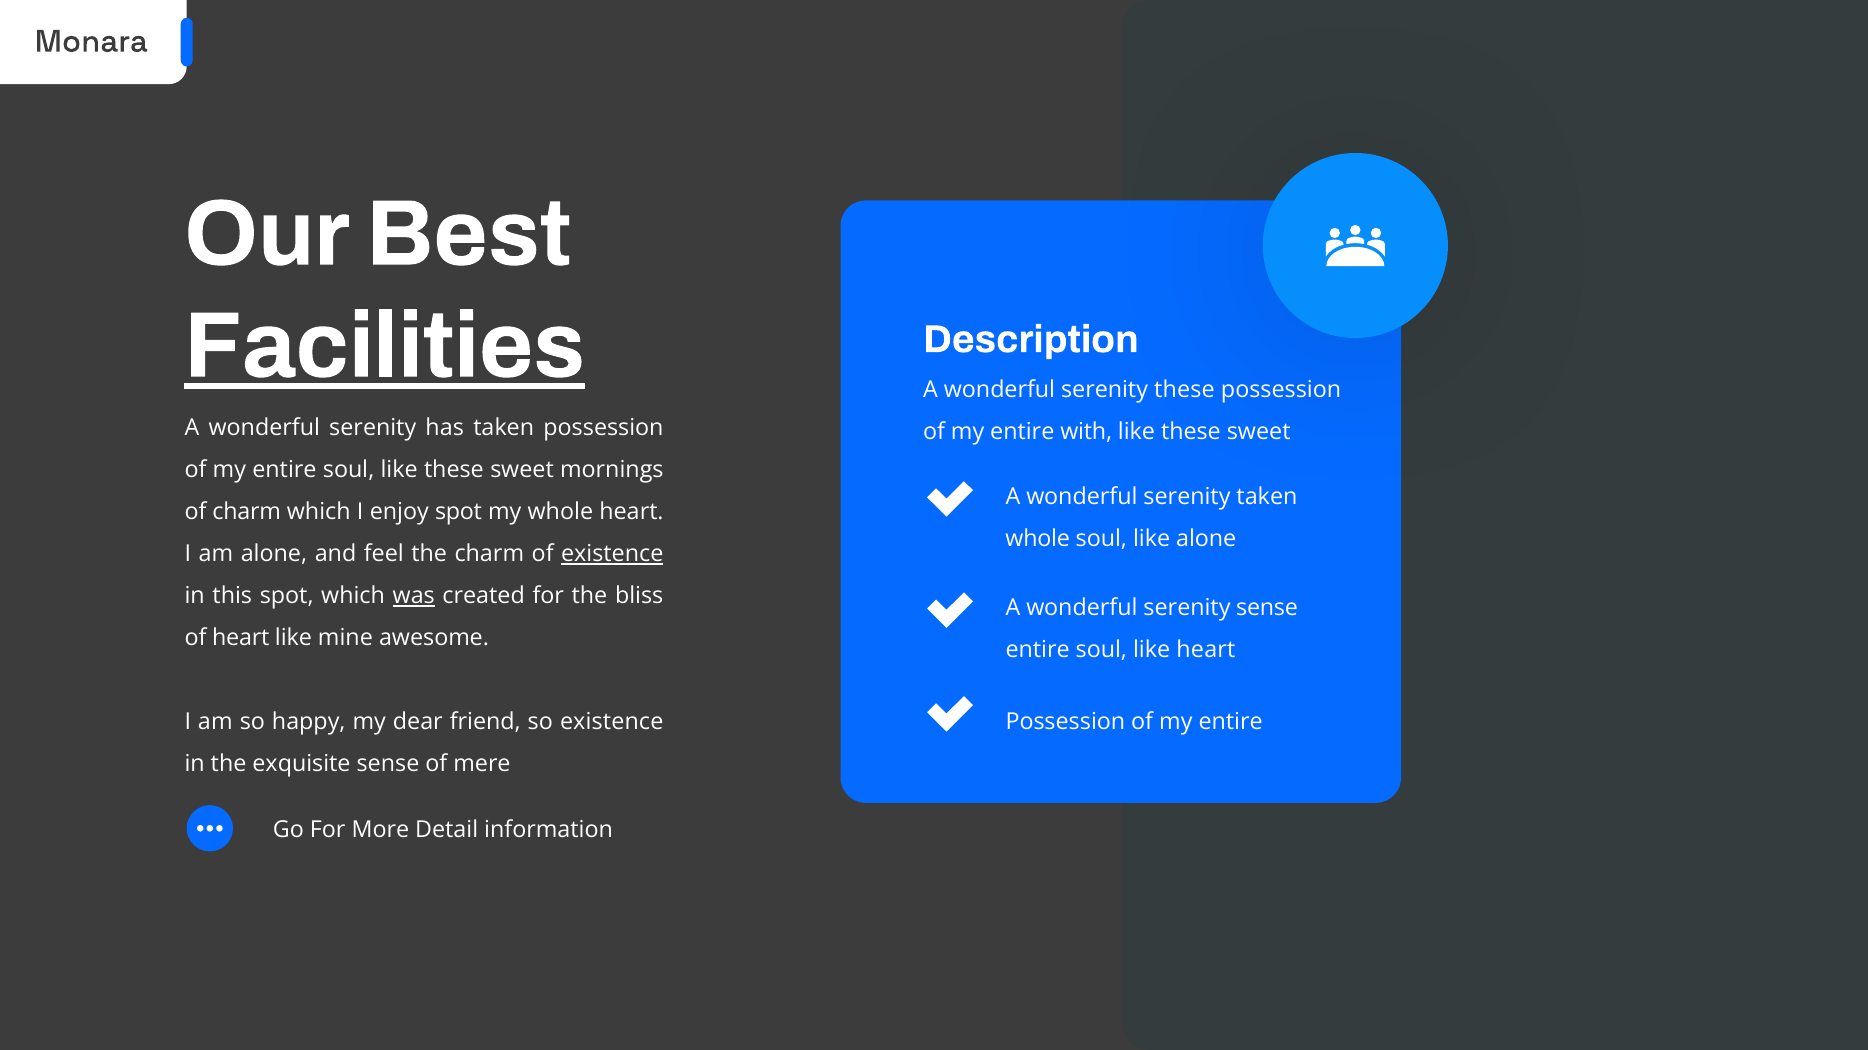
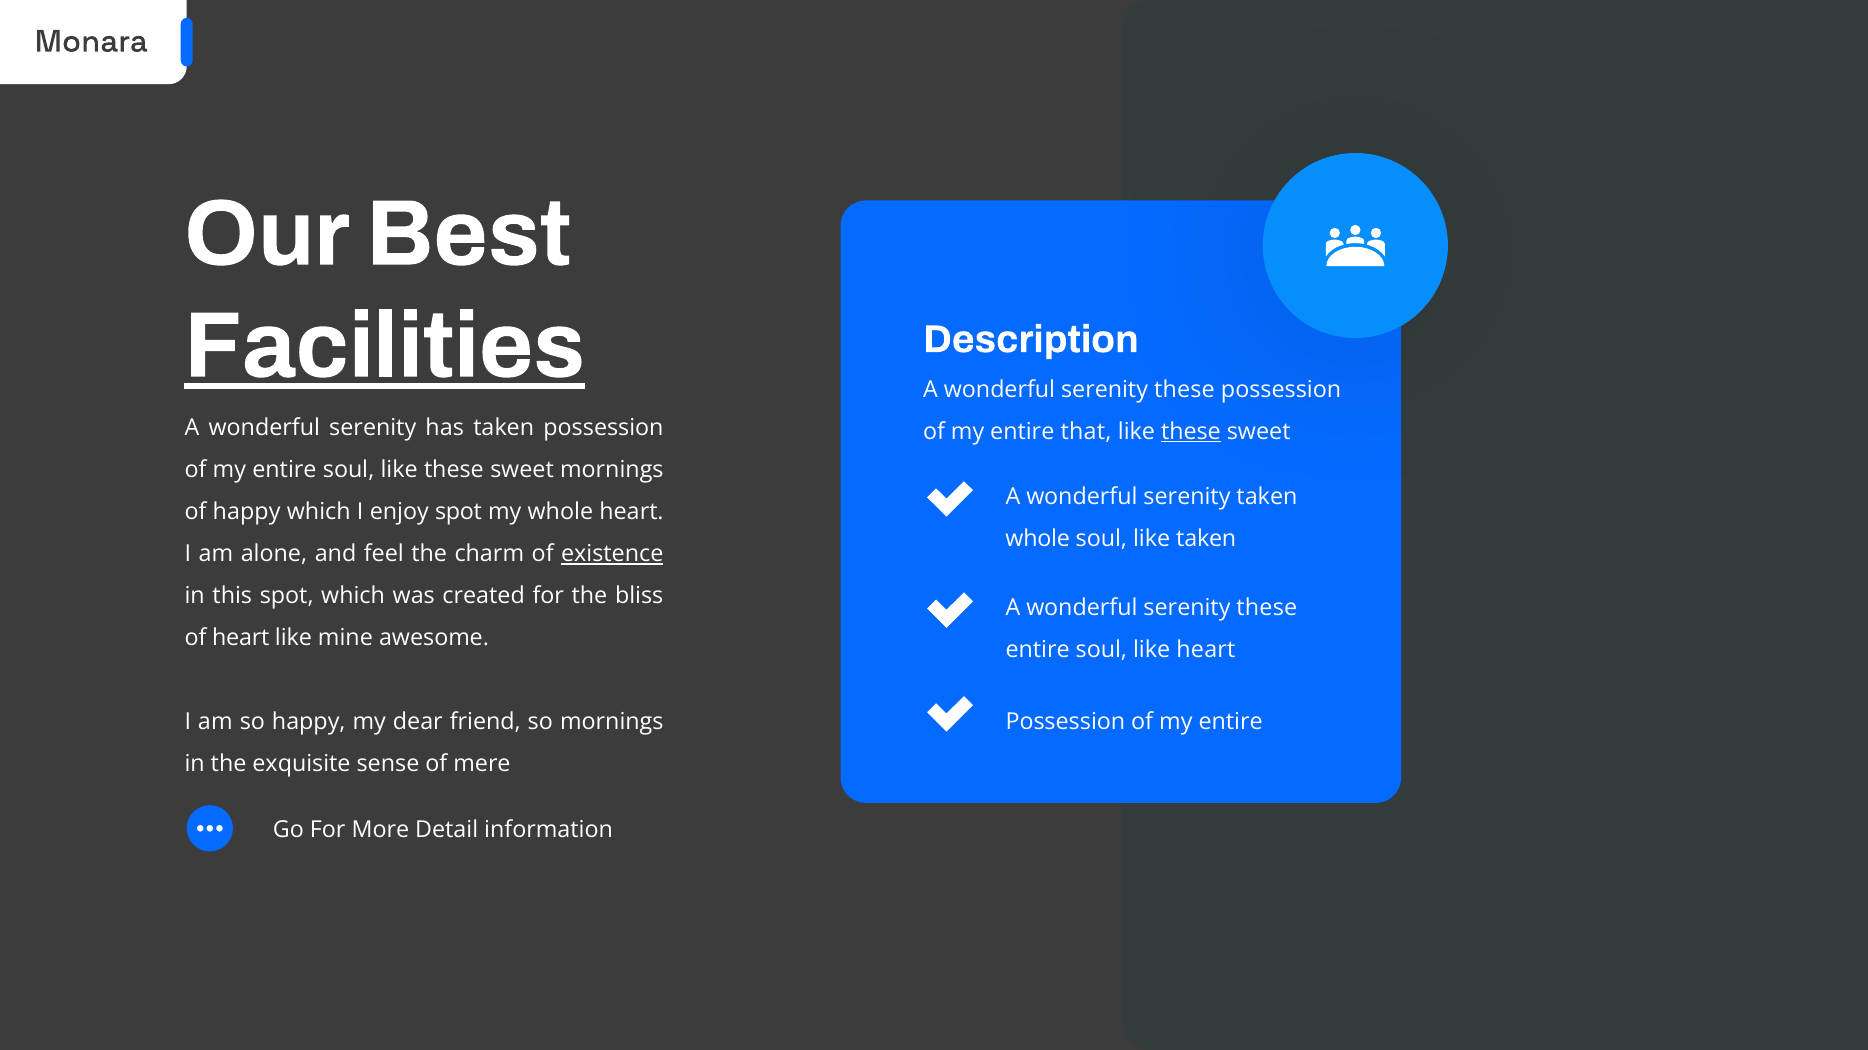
with: with -> that
these at (1191, 432) underline: none -> present
of charm: charm -> happy
like alone: alone -> taken
was underline: present -> none
sense at (1267, 609): sense -> these
so existence: existence -> mornings
